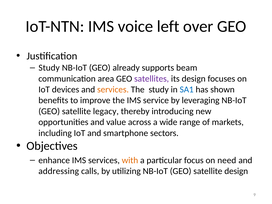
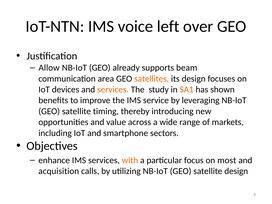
Study at (49, 68): Study -> Allow
satellites colour: purple -> orange
SA1 colour: blue -> orange
legacy: legacy -> timing
need: need -> most
addressing: addressing -> acquisition
